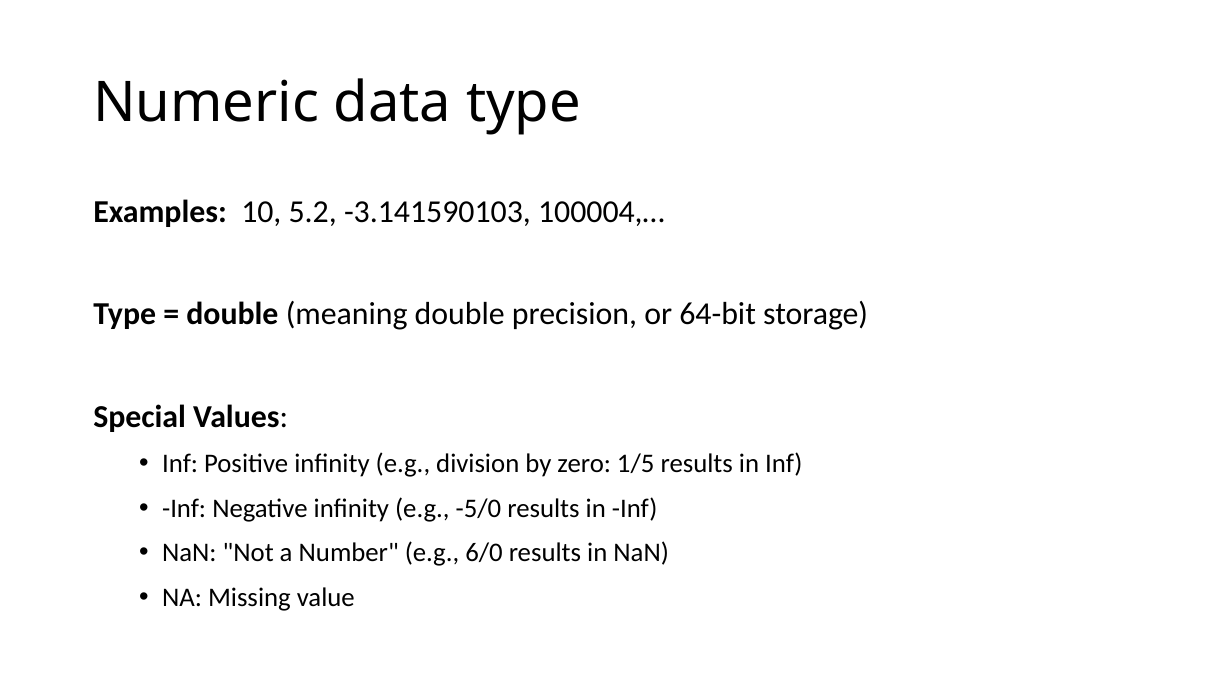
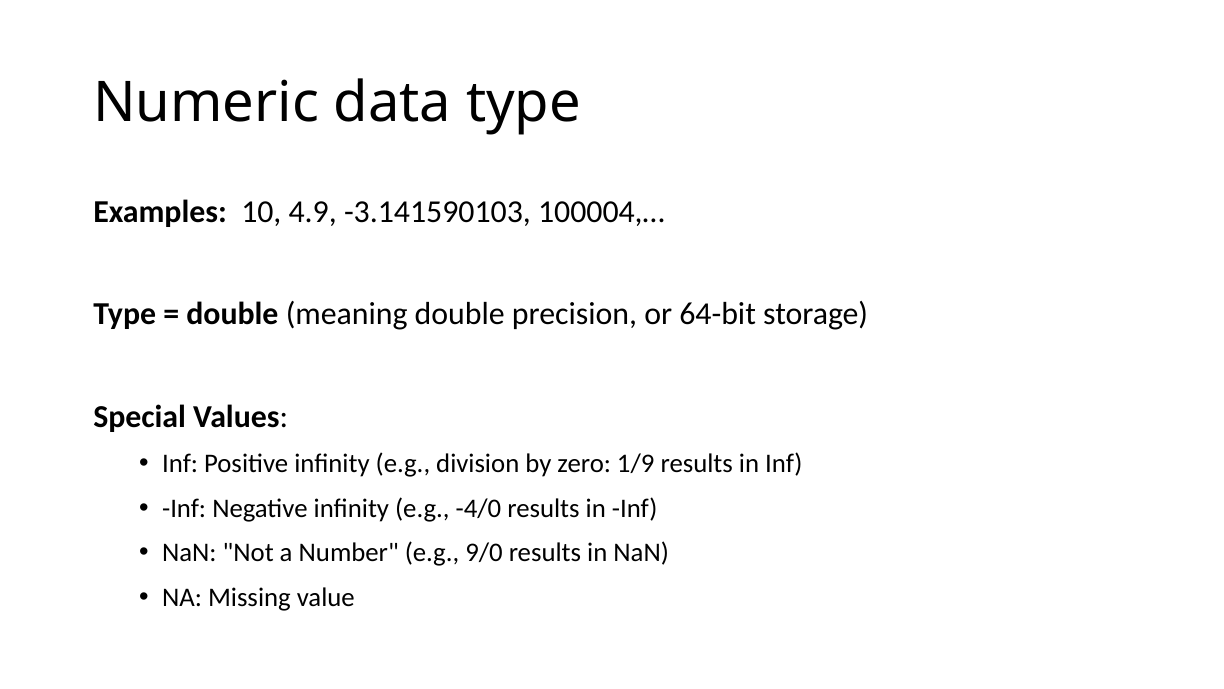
5.2: 5.2 -> 4.9
1/5: 1/5 -> 1/9
-5/0: -5/0 -> -4/0
6/0: 6/0 -> 9/0
